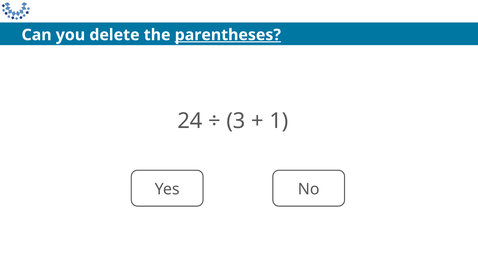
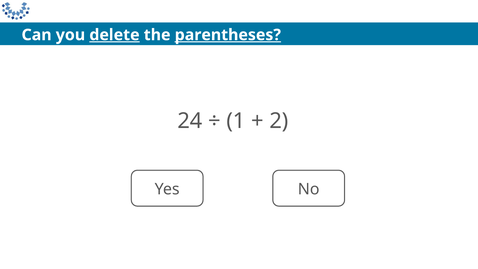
delete underline: none -> present
3: 3 -> 1
1: 1 -> 2
